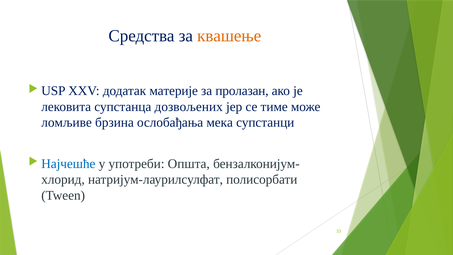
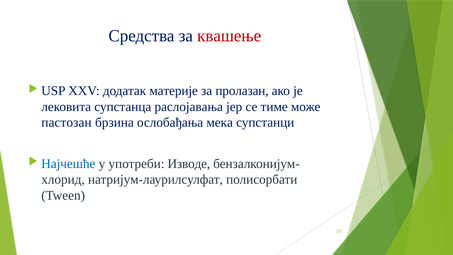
квашење colour: orange -> red
дозвољених: дозвољених -> раслојавања
ломљиве: ломљиве -> пастозан
Општа: Општа -> Изводе
